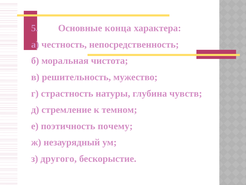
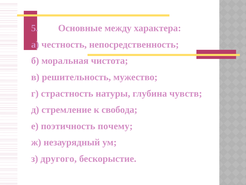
конца: конца -> между
темном: темном -> свобода
